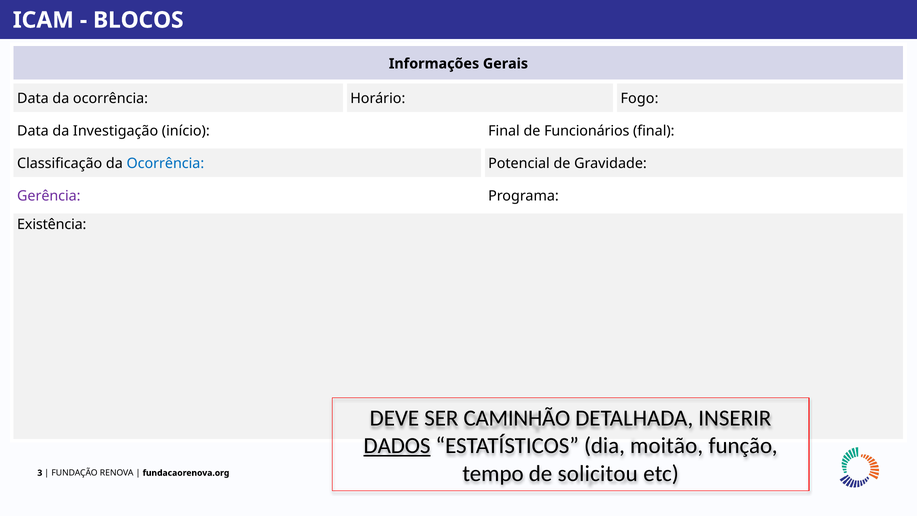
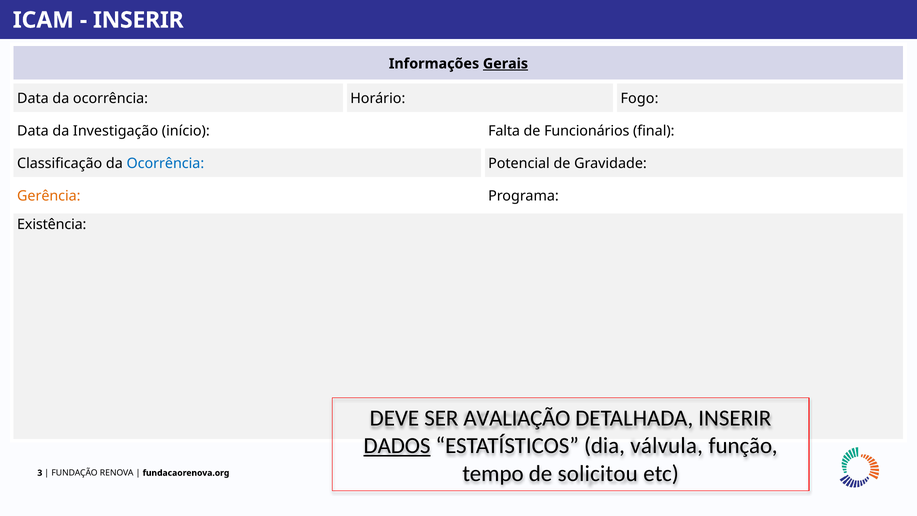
BLOCOS at (138, 20): BLOCOS -> INSERIR
Gerais underline: none -> present
início Final: Final -> Falta
Gerência colour: purple -> orange
CAMINHÃO: CAMINHÃO -> AVALIAÇÃO
moitão: moitão -> válvula
